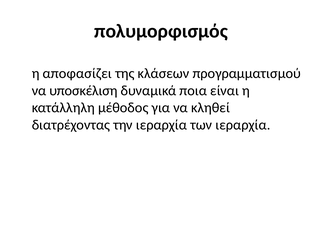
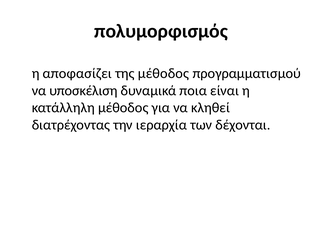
της κλάσεων: κλάσεων -> μέθοδος
των ιεραρχία: ιεραρχία -> δέχονται
